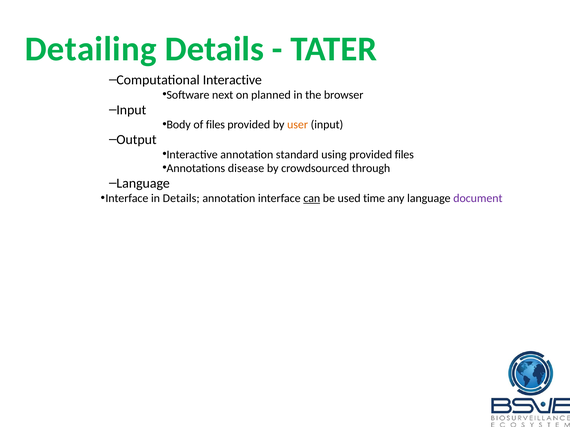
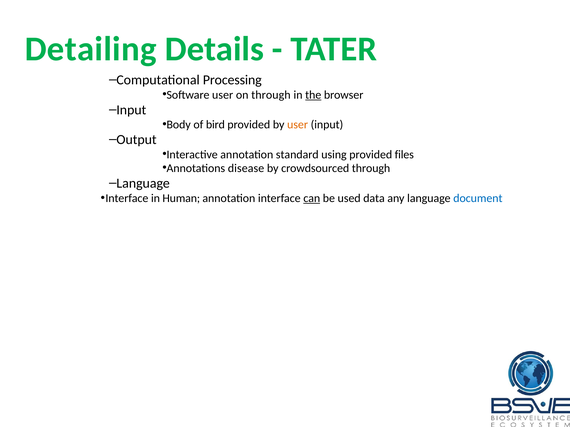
Computational Interactive: Interactive -> Processing
Software next: next -> user
on planned: planned -> through
the underline: none -> present
of files: files -> bird
in Details: Details -> Human
time: time -> data
document colour: purple -> blue
